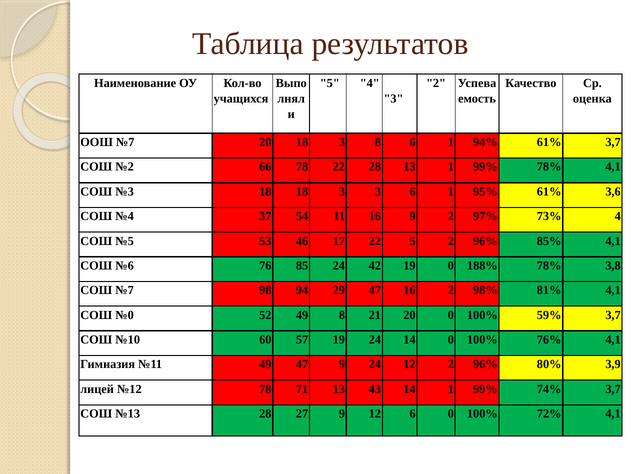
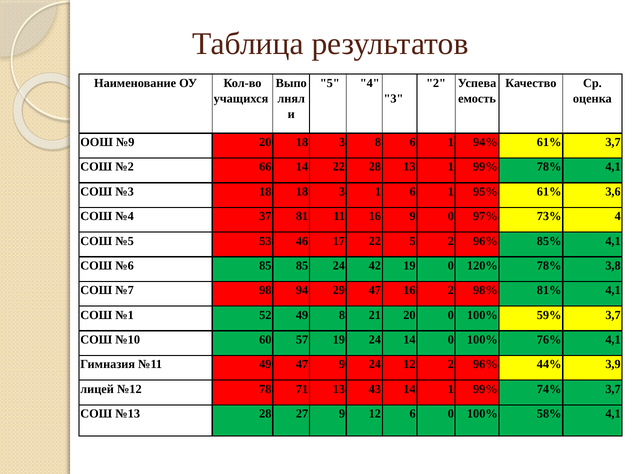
ООШ №7: №7 -> №9
66 78: 78 -> 14
3 3: 3 -> 1
54: 54 -> 81
9 2: 2 -> 0
№6 76: 76 -> 85
188%: 188% -> 120%
№0: №0 -> №1
80%: 80% -> 44%
72%: 72% -> 58%
